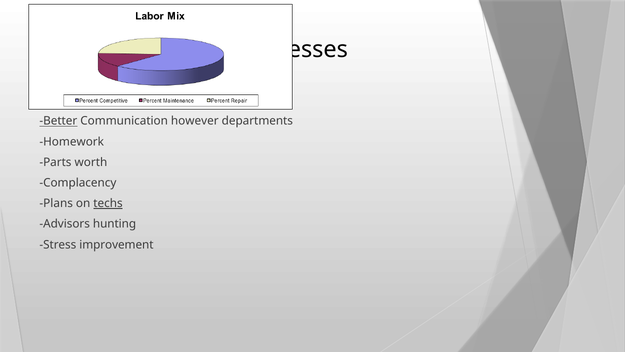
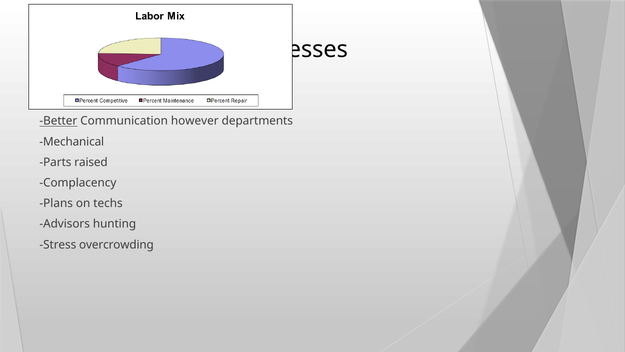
Homework: Homework -> Mechanical
worth: worth -> raised
techs underline: present -> none
improvement: improvement -> overcrowding
